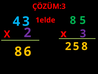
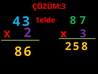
5 at (83, 20): 5 -> 7
